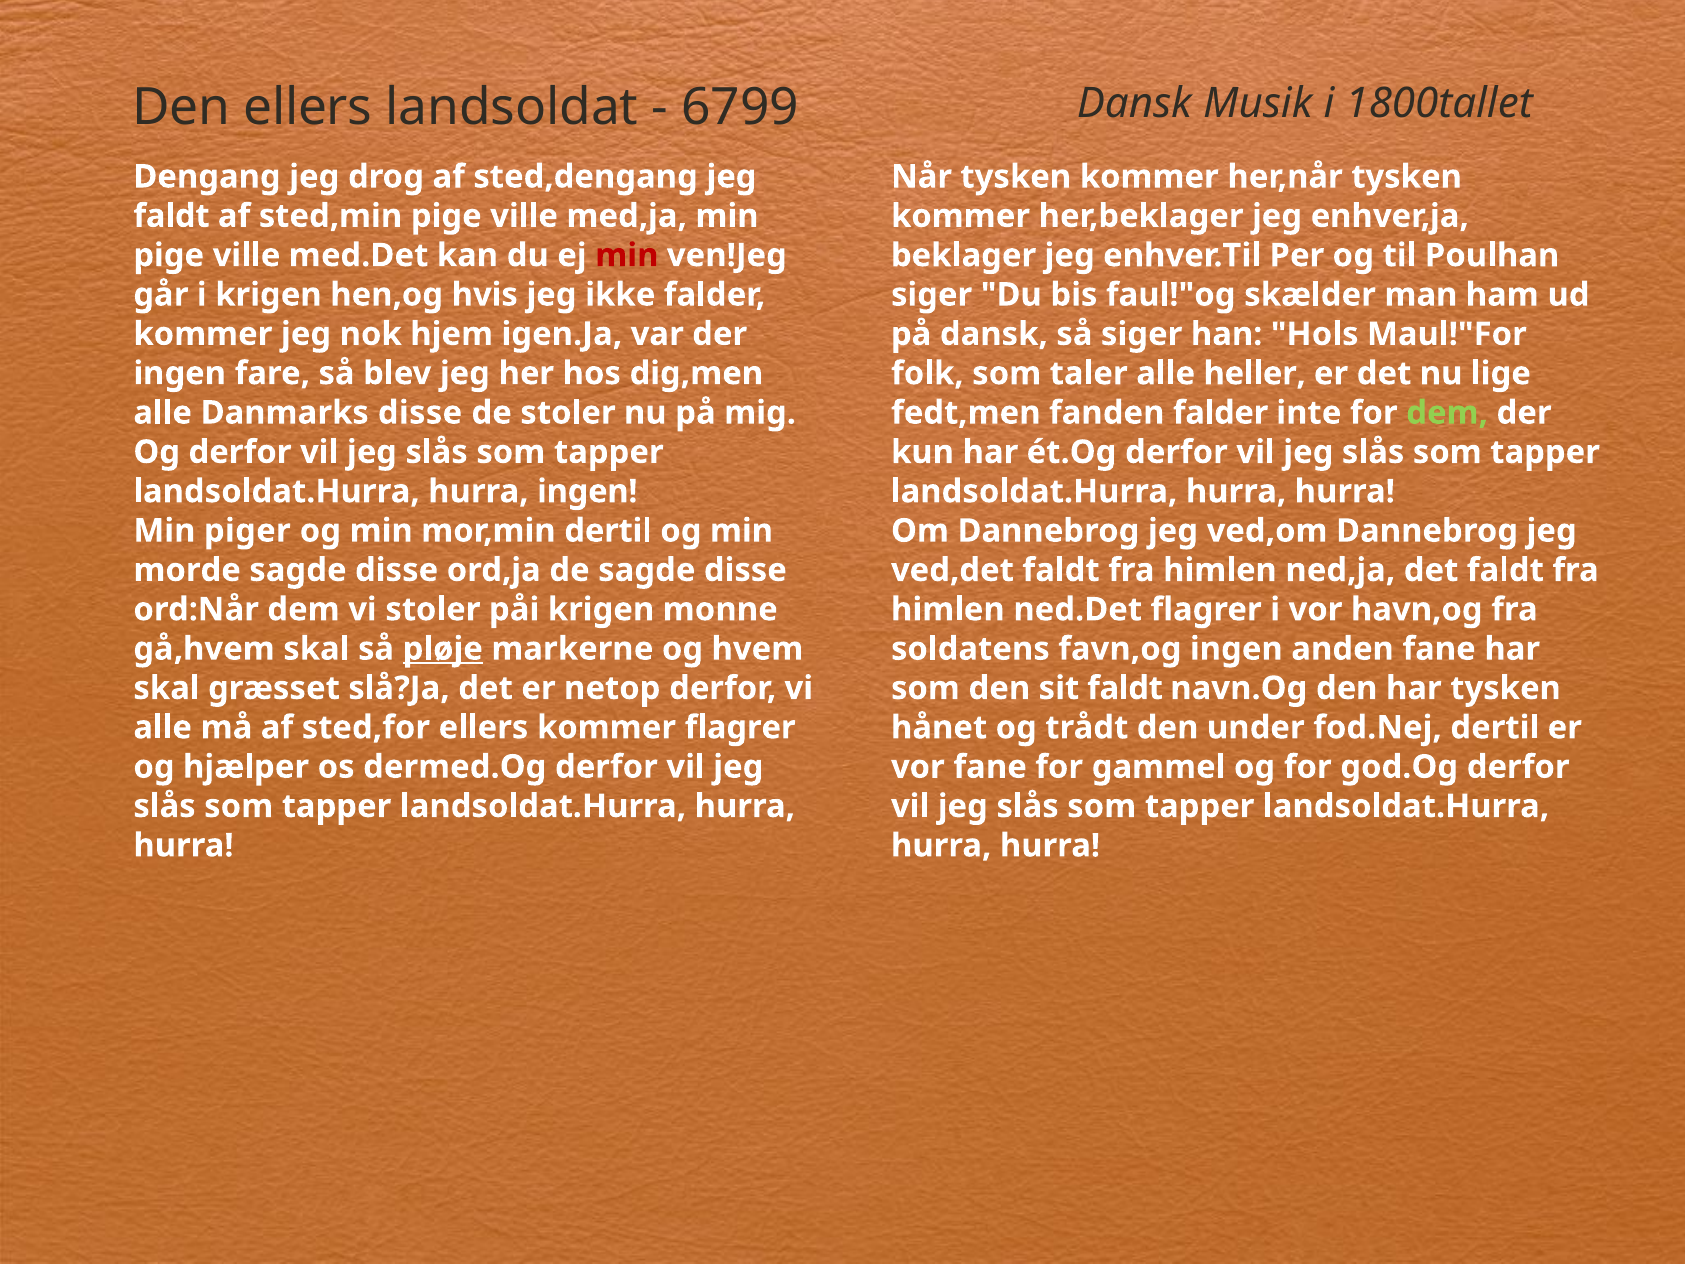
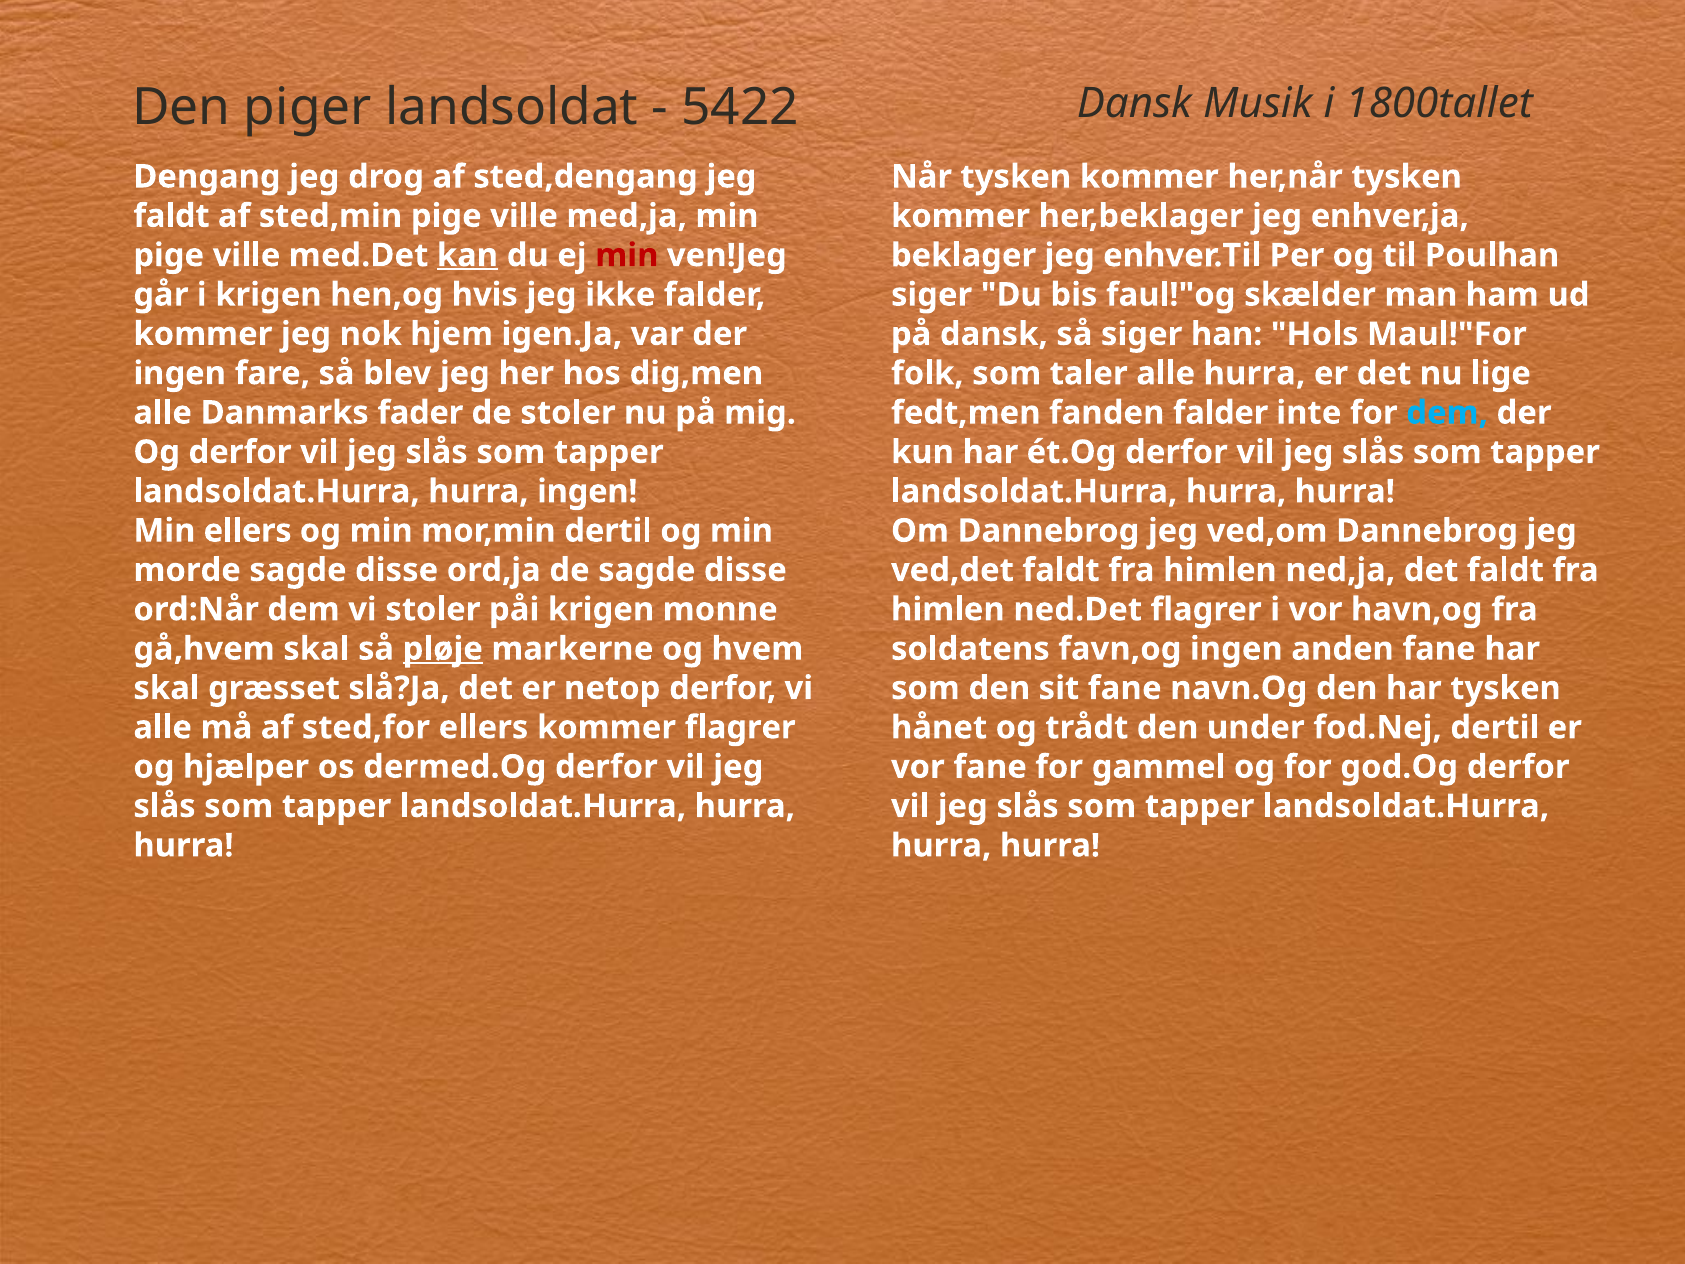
Den ellers: ellers -> piger
6799: 6799 -> 5422
kan underline: none -> present
alle heller: heller -> hurra
Danmarks disse: disse -> fader
dem at (1447, 413) colour: light green -> light blue
Min piger: piger -> ellers
sit faldt: faldt -> fane
